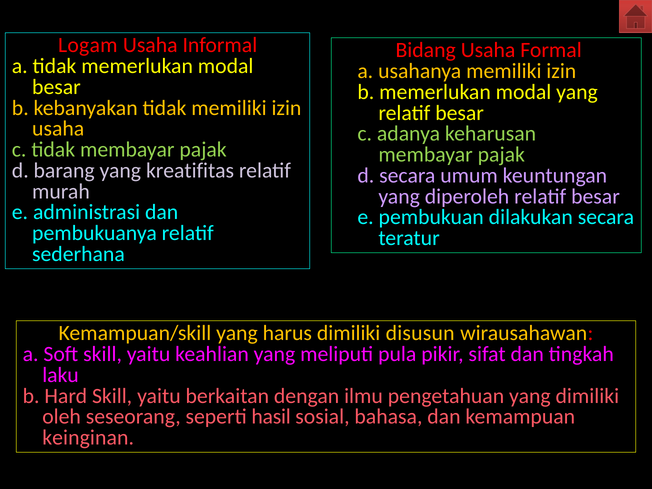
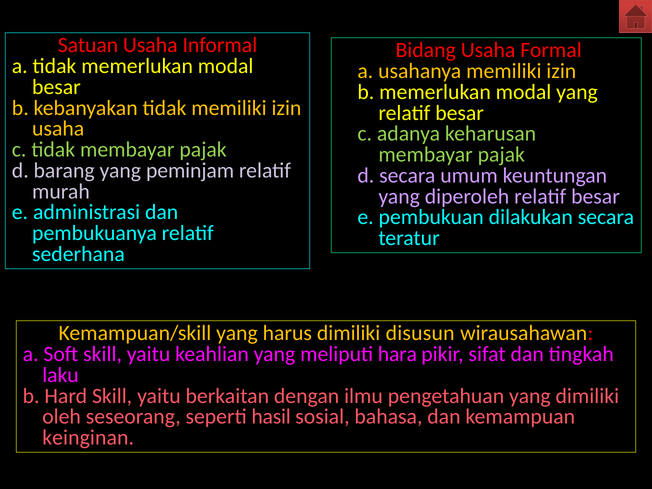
Logam: Logam -> Satuan
kreatifitas: kreatifitas -> peminjam
pula: pula -> hara
